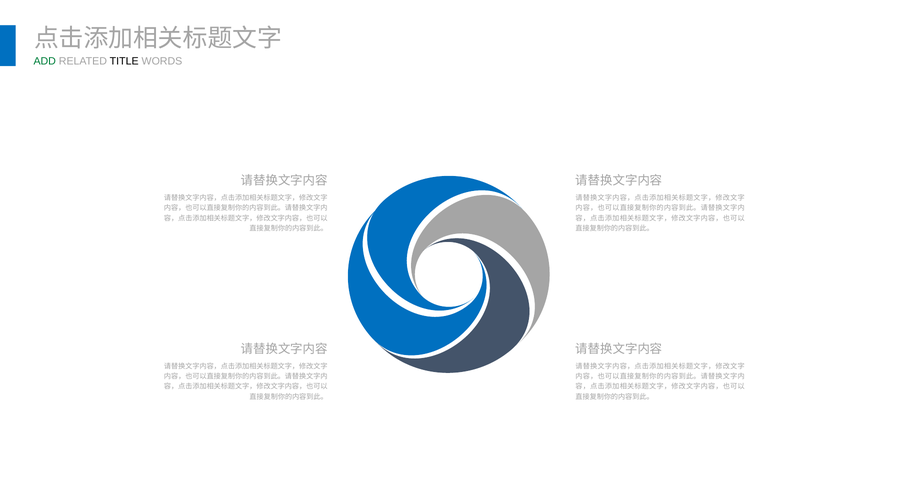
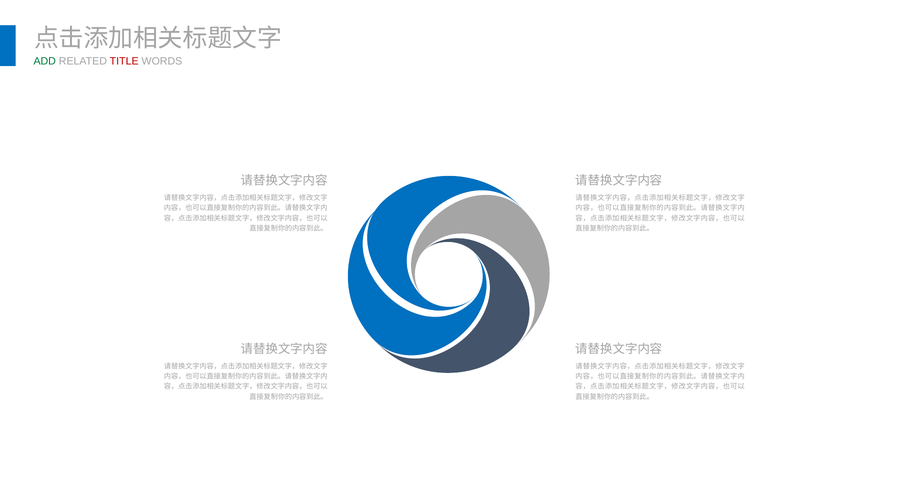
TITLE colour: black -> red
